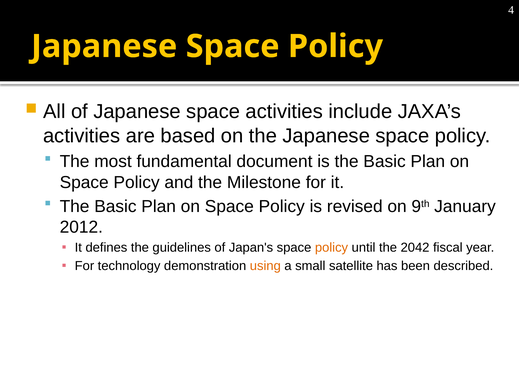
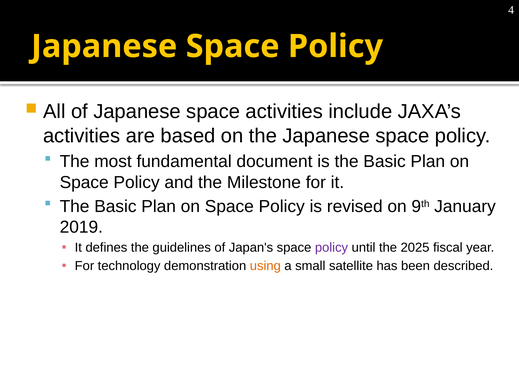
2012: 2012 -> 2019
policy at (331, 248) colour: orange -> purple
2042: 2042 -> 2025
